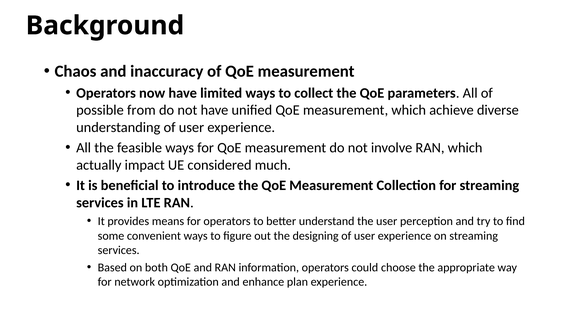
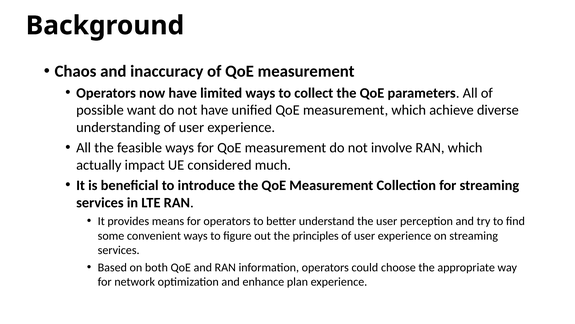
from: from -> want
designing: designing -> principles
